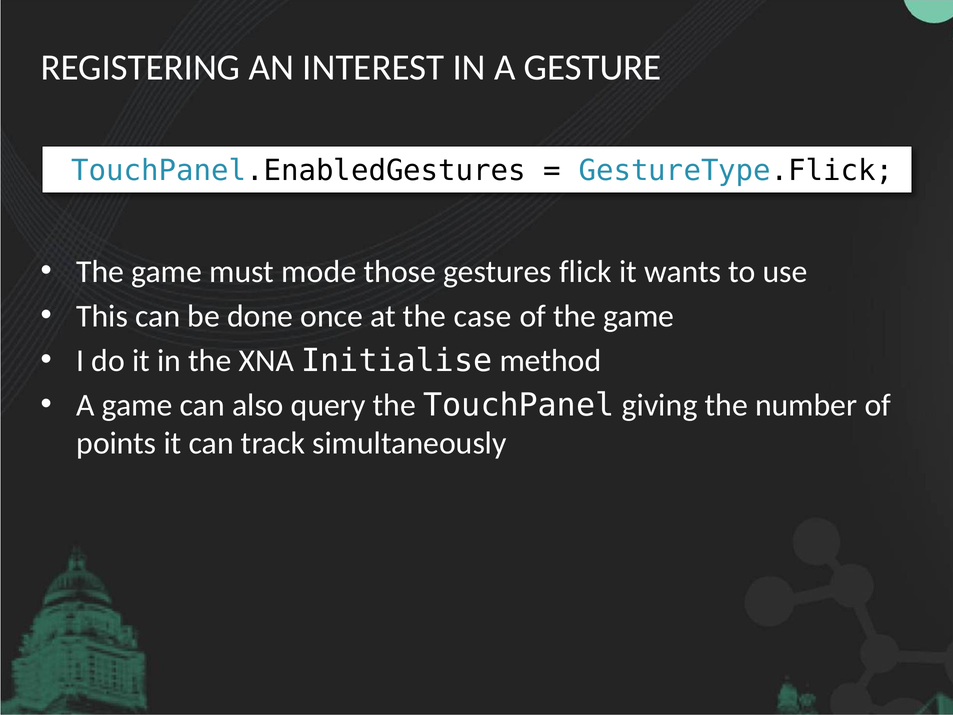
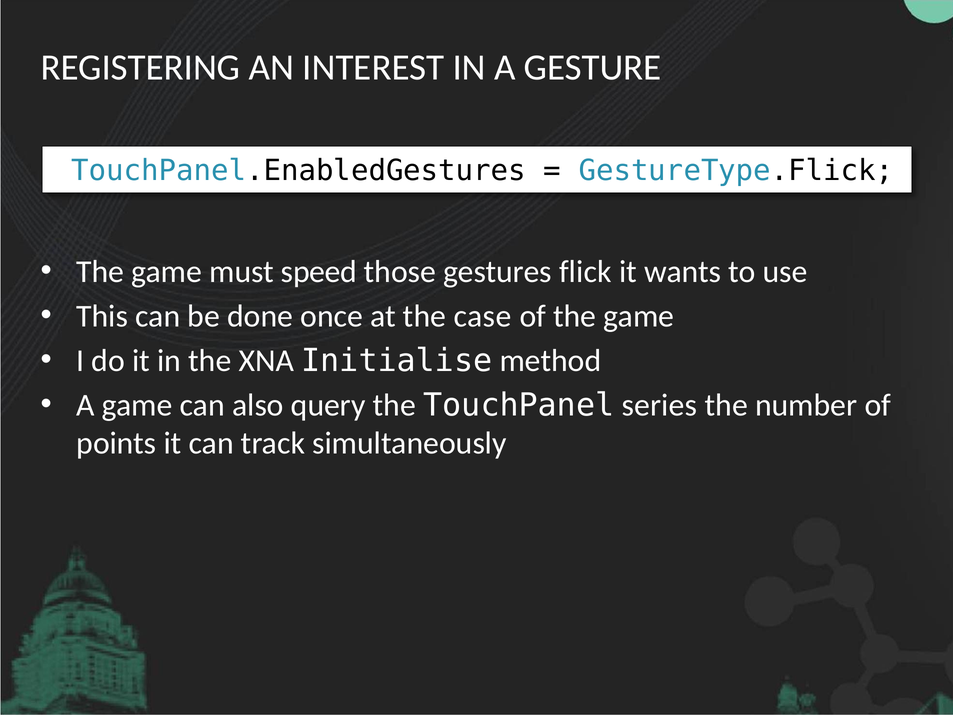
mode: mode -> speed
giving: giving -> series
